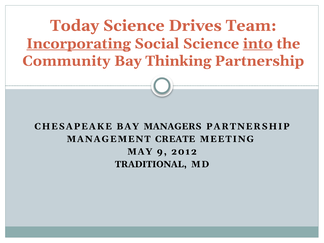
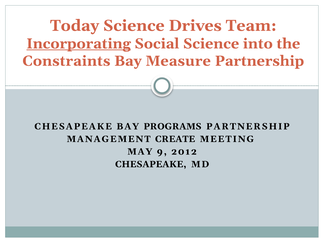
into underline: present -> none
Community: Community -> Constraints
Thinking: Thinking -> Measure
MANAGERS: MANAGERS -> PROGRAMS
TRADITIONAL at (151, 164): TRADITIONAL -> CHESAPEAKE
